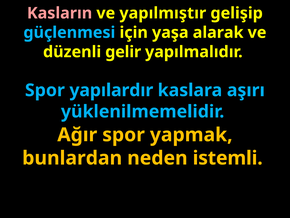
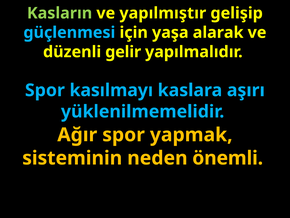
Kasların colour: pink -> light green
yapılardır: yapılardır -> kasılmayı
bunlardan: bunlardan -> sisteminin
istemli: istemli -> önemli
